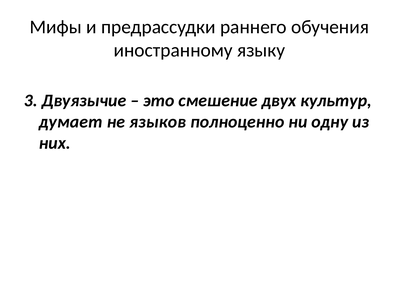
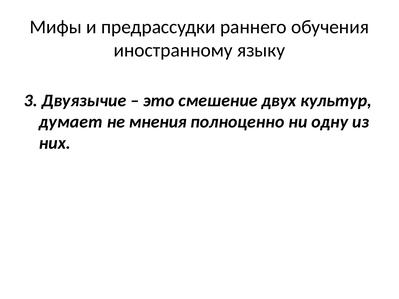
языков: языков -> мнения
